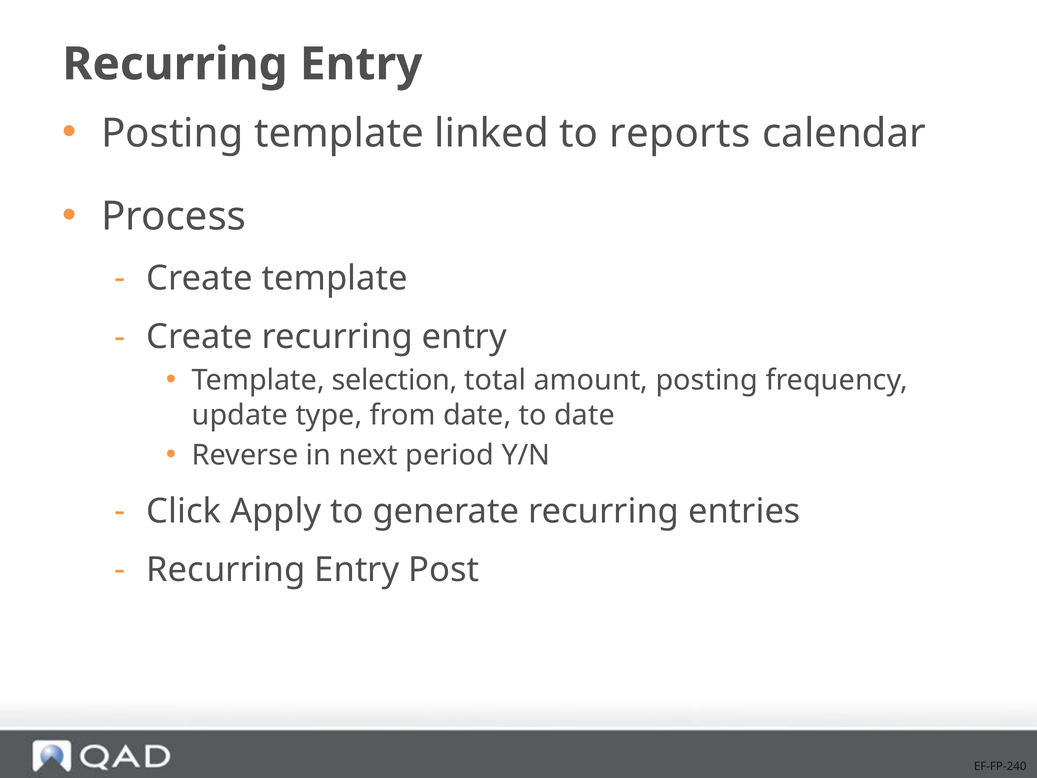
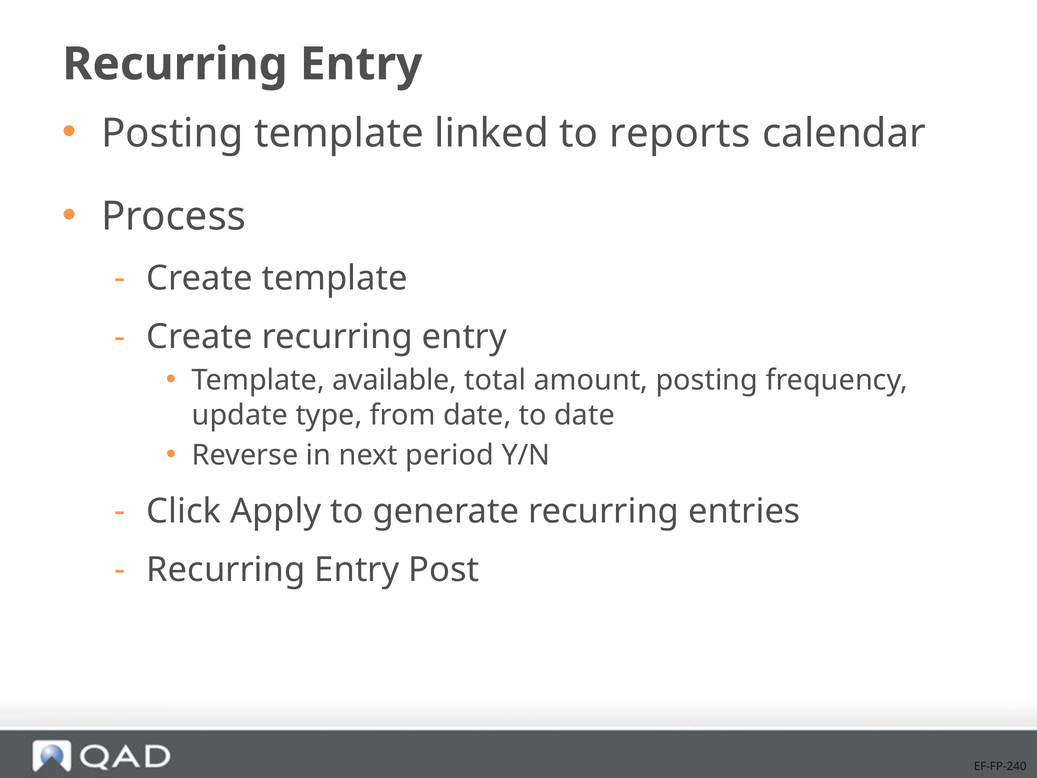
selection: selection -> available
